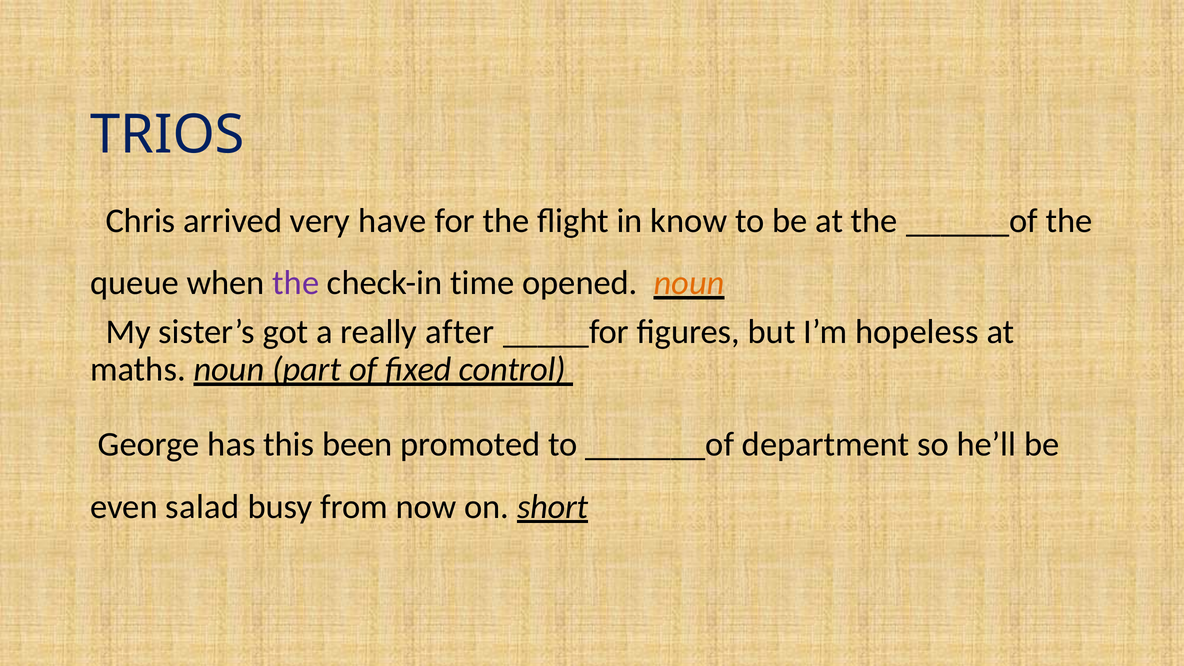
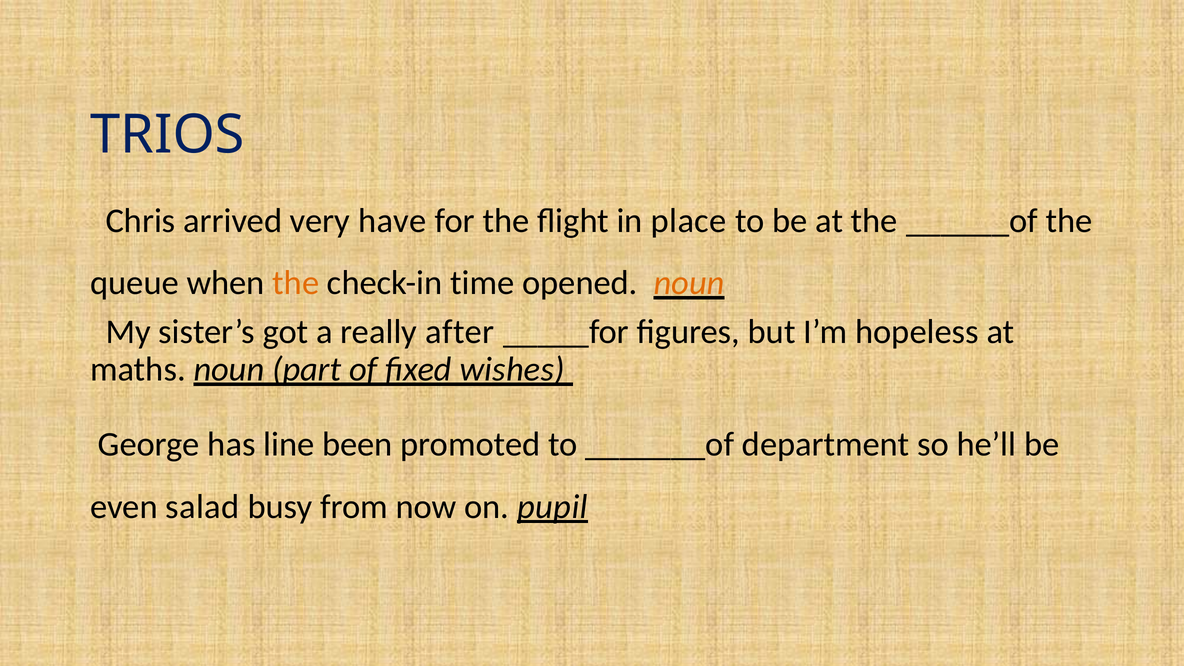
know: know -> place
the at (296, 283) colour: purple -> orange
control: control -> wishes
this: this -> line
short: short -> pupil
